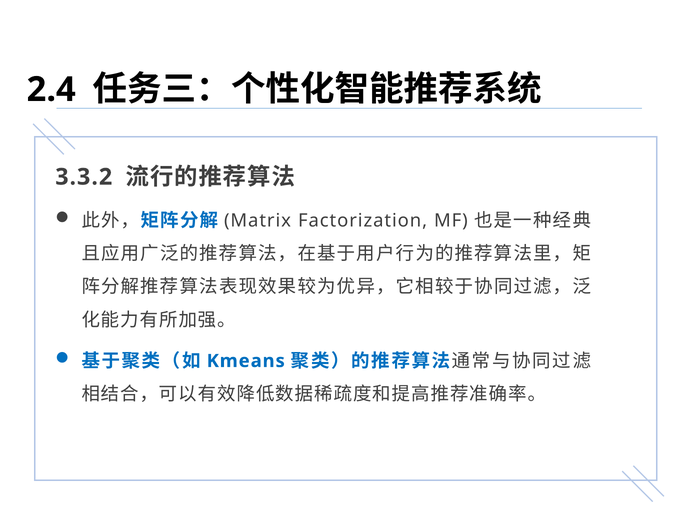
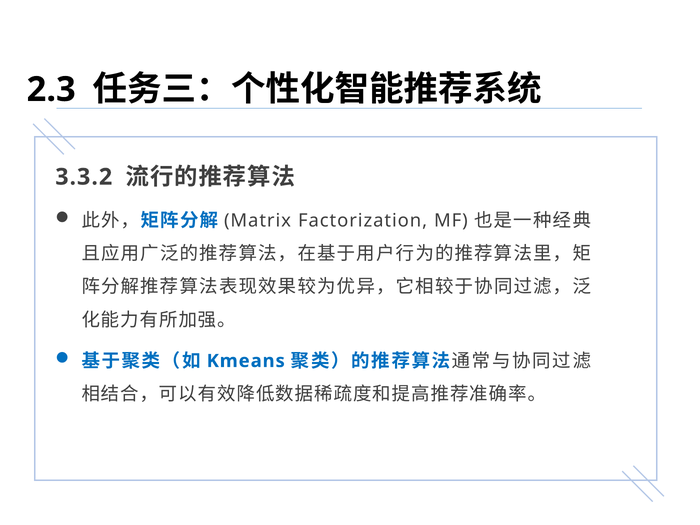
2.4: 2.4 -> 2.3
